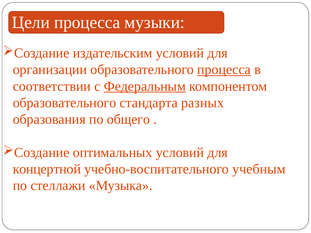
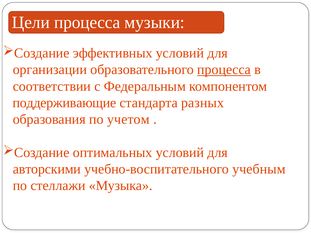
издательским: издательским -> эффективных
Федеральным underline: present -> none
образовательного at (64, 103): образовательного -> поддерживающие
общего: общего -> учетом
концертной: концертной -> авторскими
